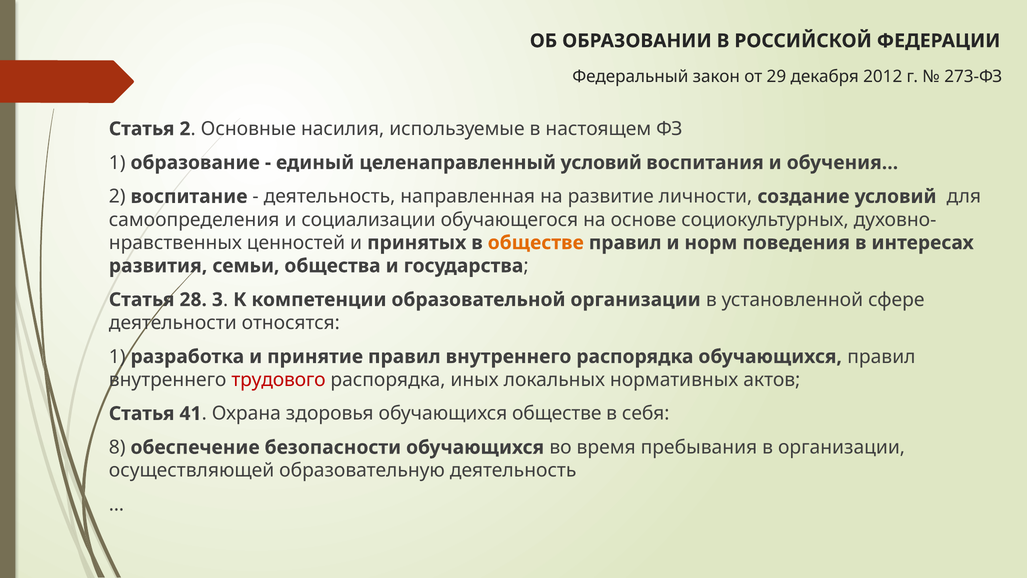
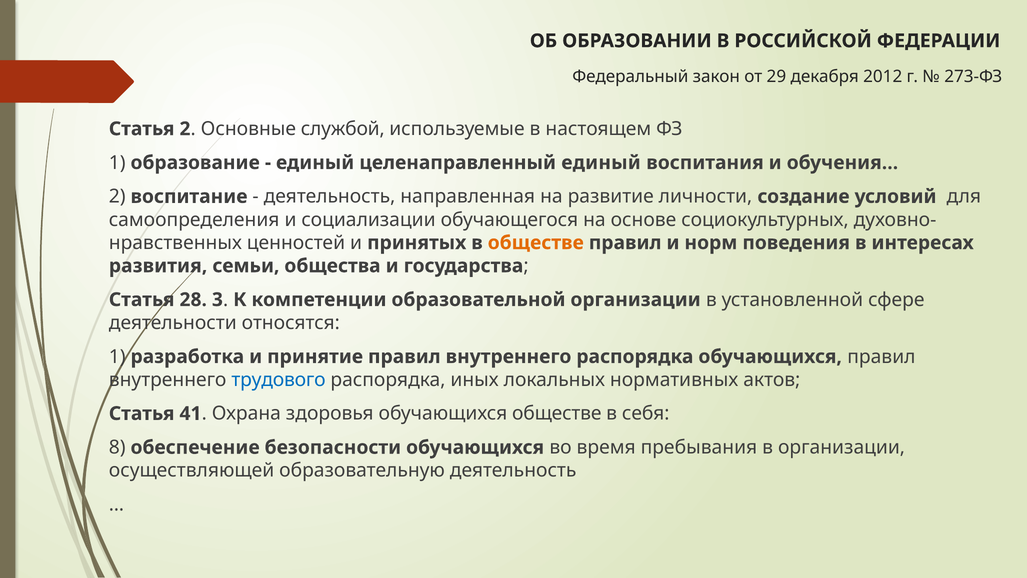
насилия: насилия -> службой
целенаправленный условий: условий -> единый
трудового colour: red -> blue
